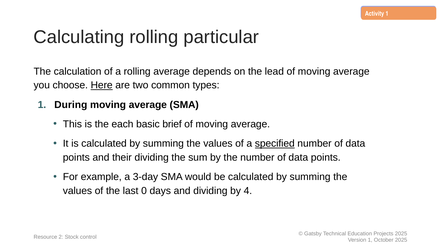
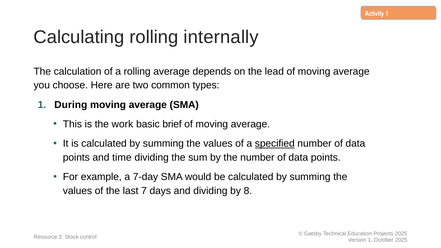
particular: particular -> internally
Here underline: present -> none
each: each -> work
their: their -> time
3-day: 3-day -> 7-day
0: 0 -> 7
4: 4 -> 8
